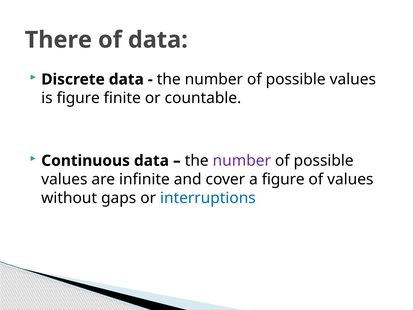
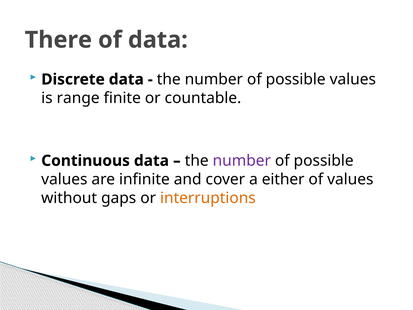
is figure: figure -> range
a figure: figure -> either
interruptions colour: blue -> orange
